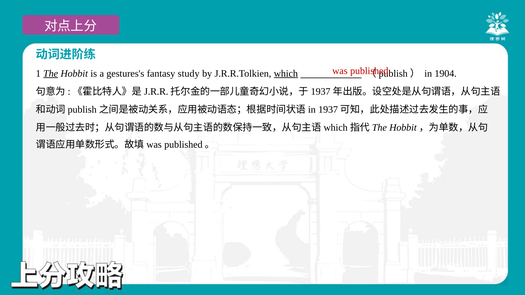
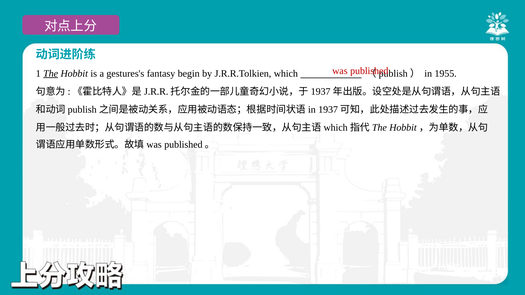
study: study -> begin
which underline: present -> none
1904: 1904 -> 1955
